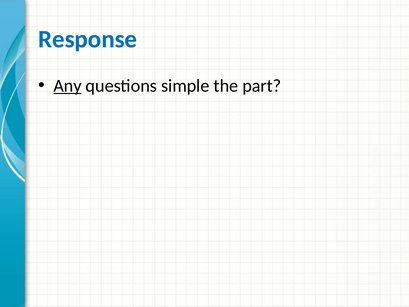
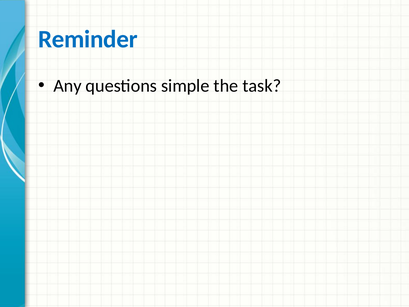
Response: Response -> Reminder
Any underline: present -> none
part: part -> task
